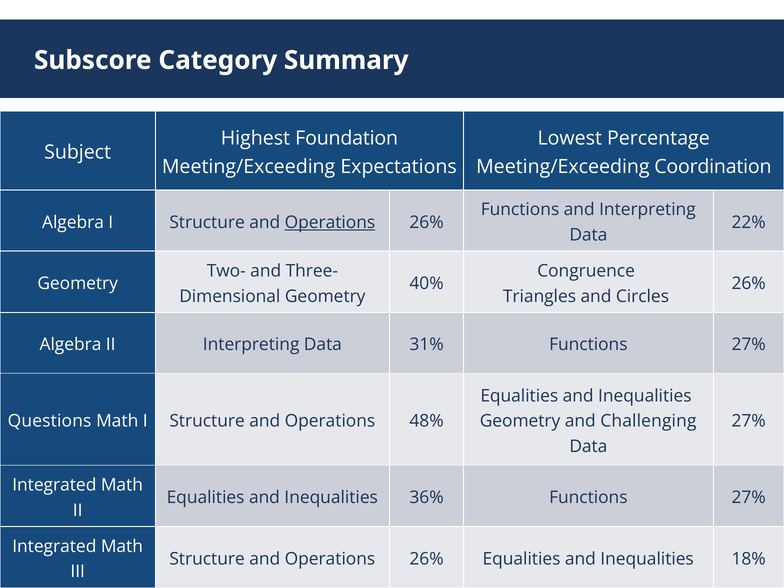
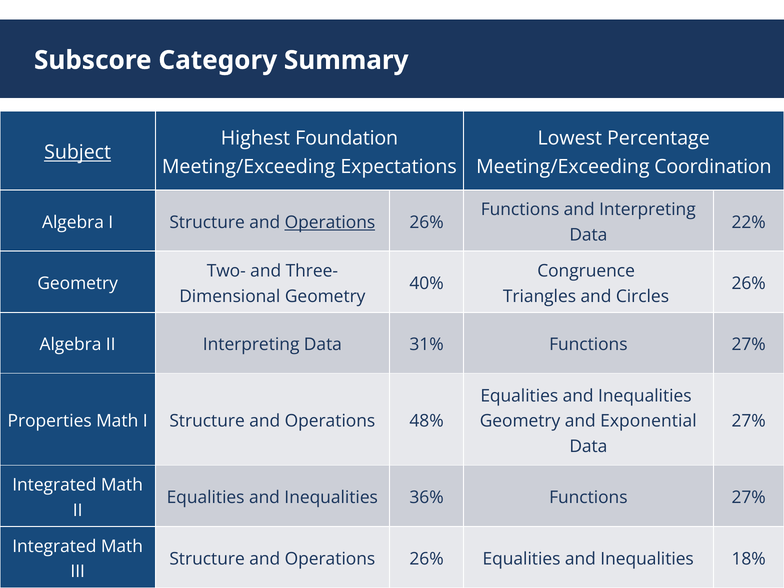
Subject underline: none -> present
Questions: Questions -> Properties
Challenging: Challenging -> Exponential
